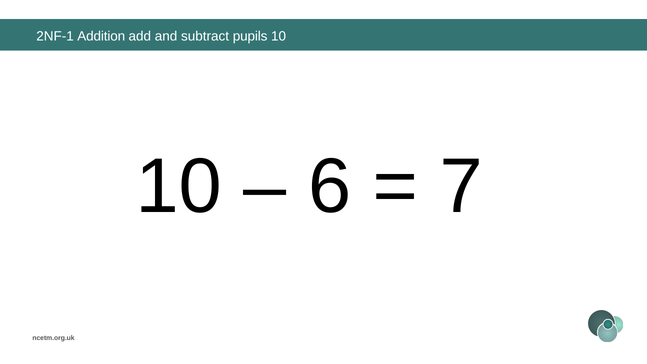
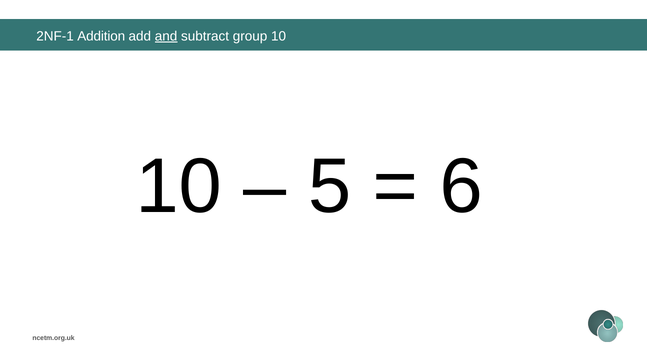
and underline: none -> present
pupils: pupils -> group
6: 6 -> 5
7: 7 -> 6
